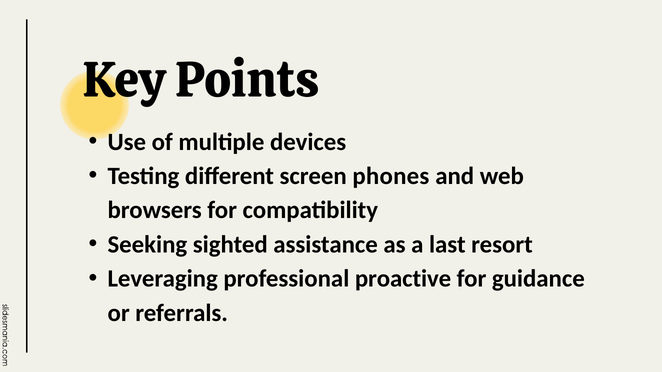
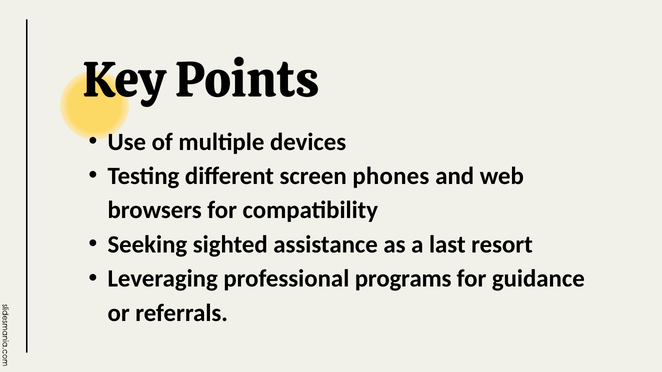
proactive: proactive -> programs
